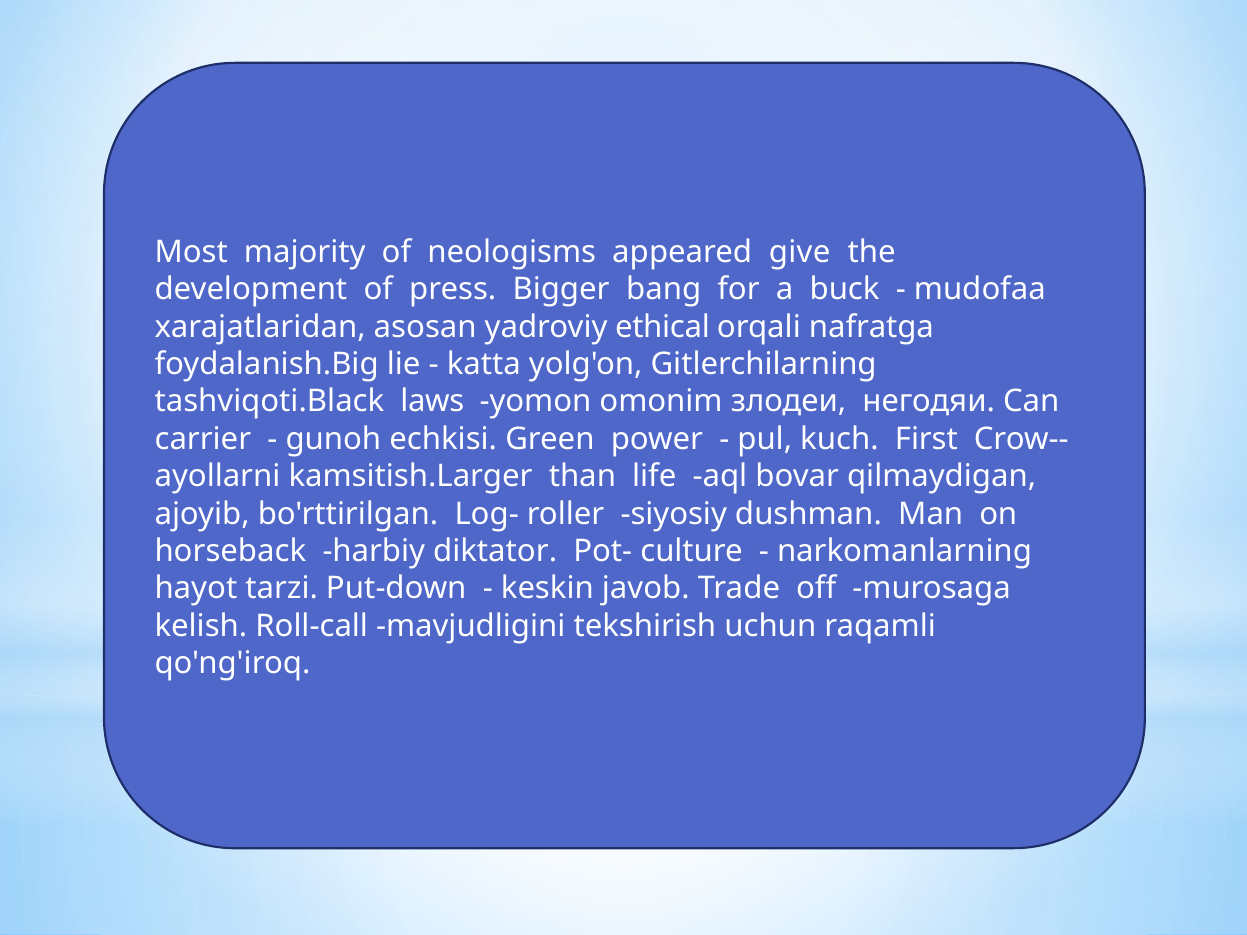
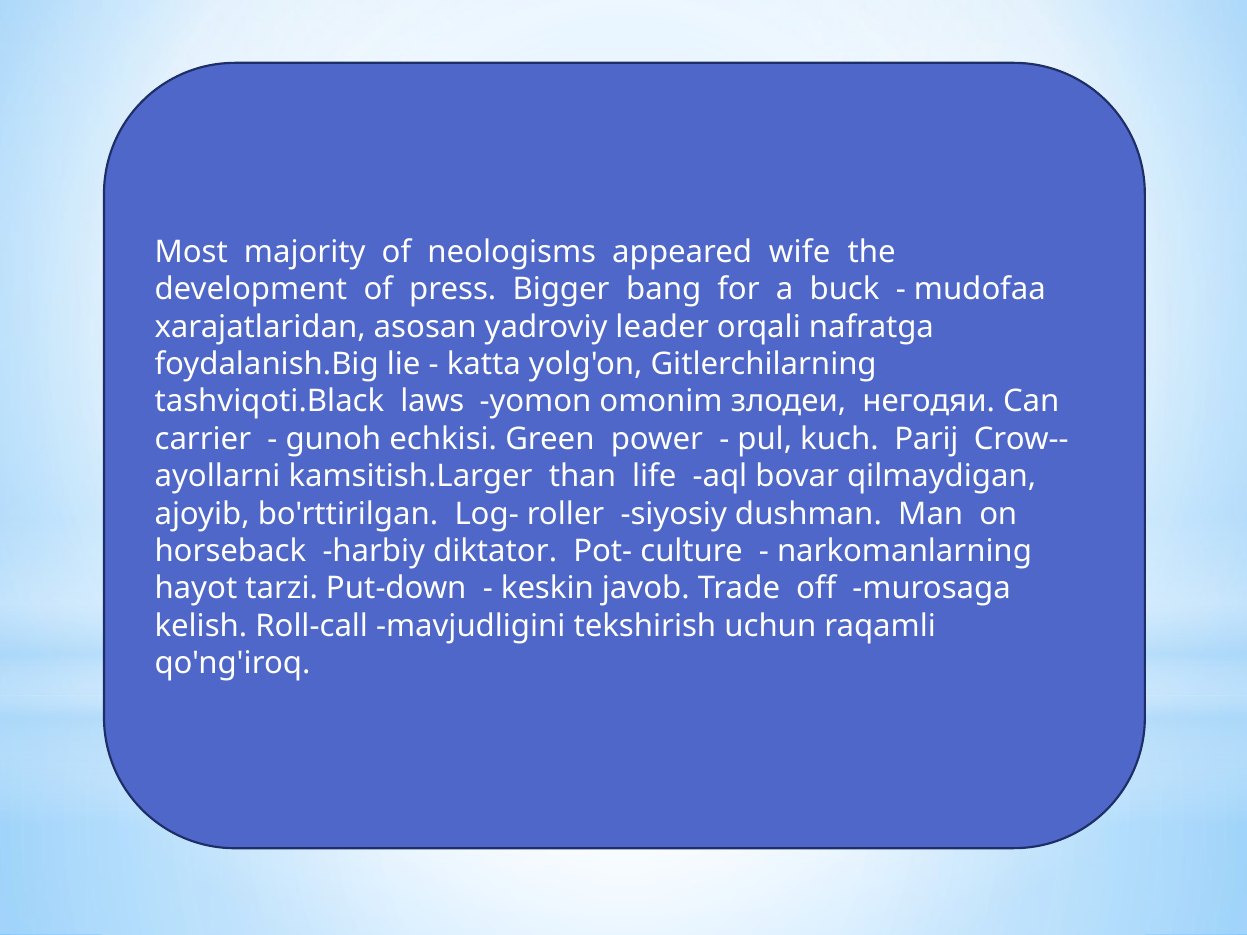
give: give -> wife
ethical: ethical -> leader
First: First -> Parij
